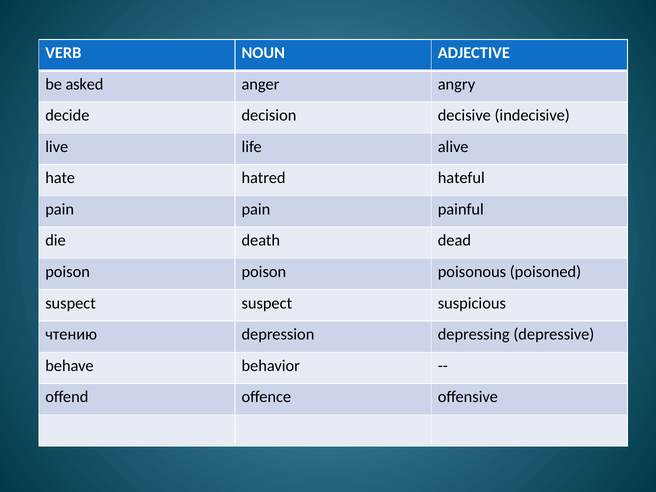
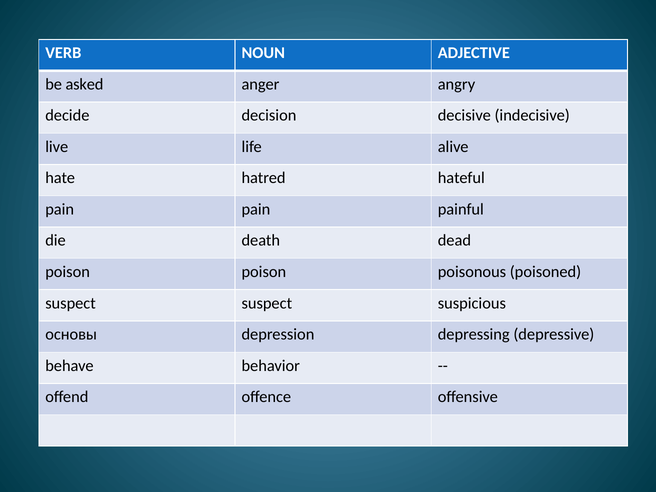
чтению: чтению -> основы
